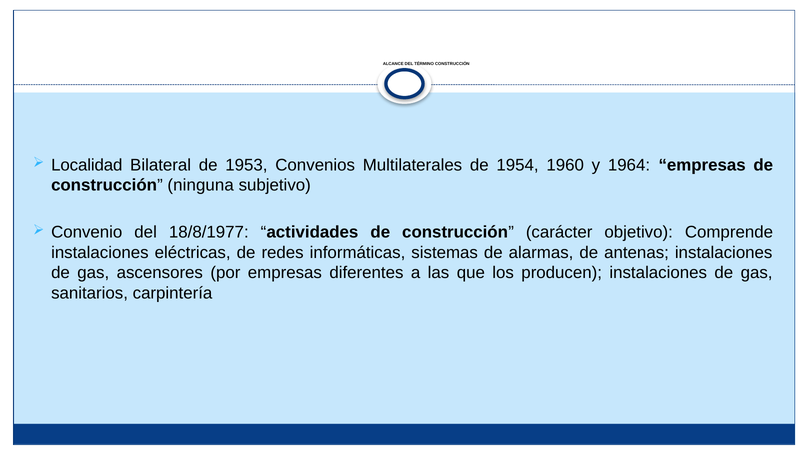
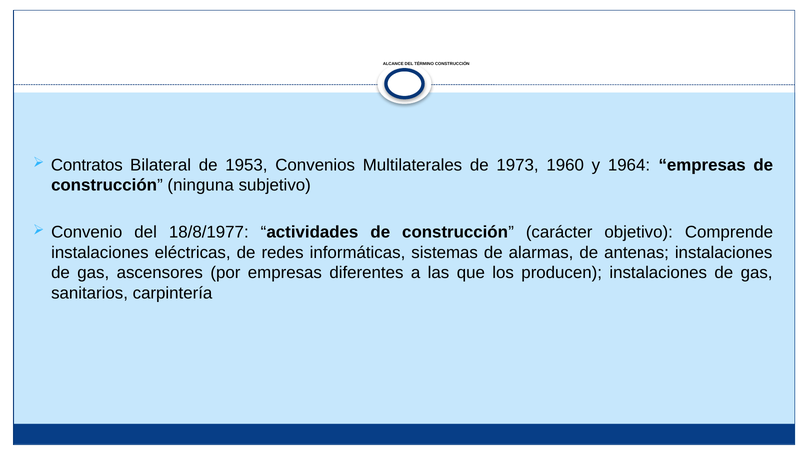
Localidad: Localidad -> Contratos
1954: 1954 -> 1973
